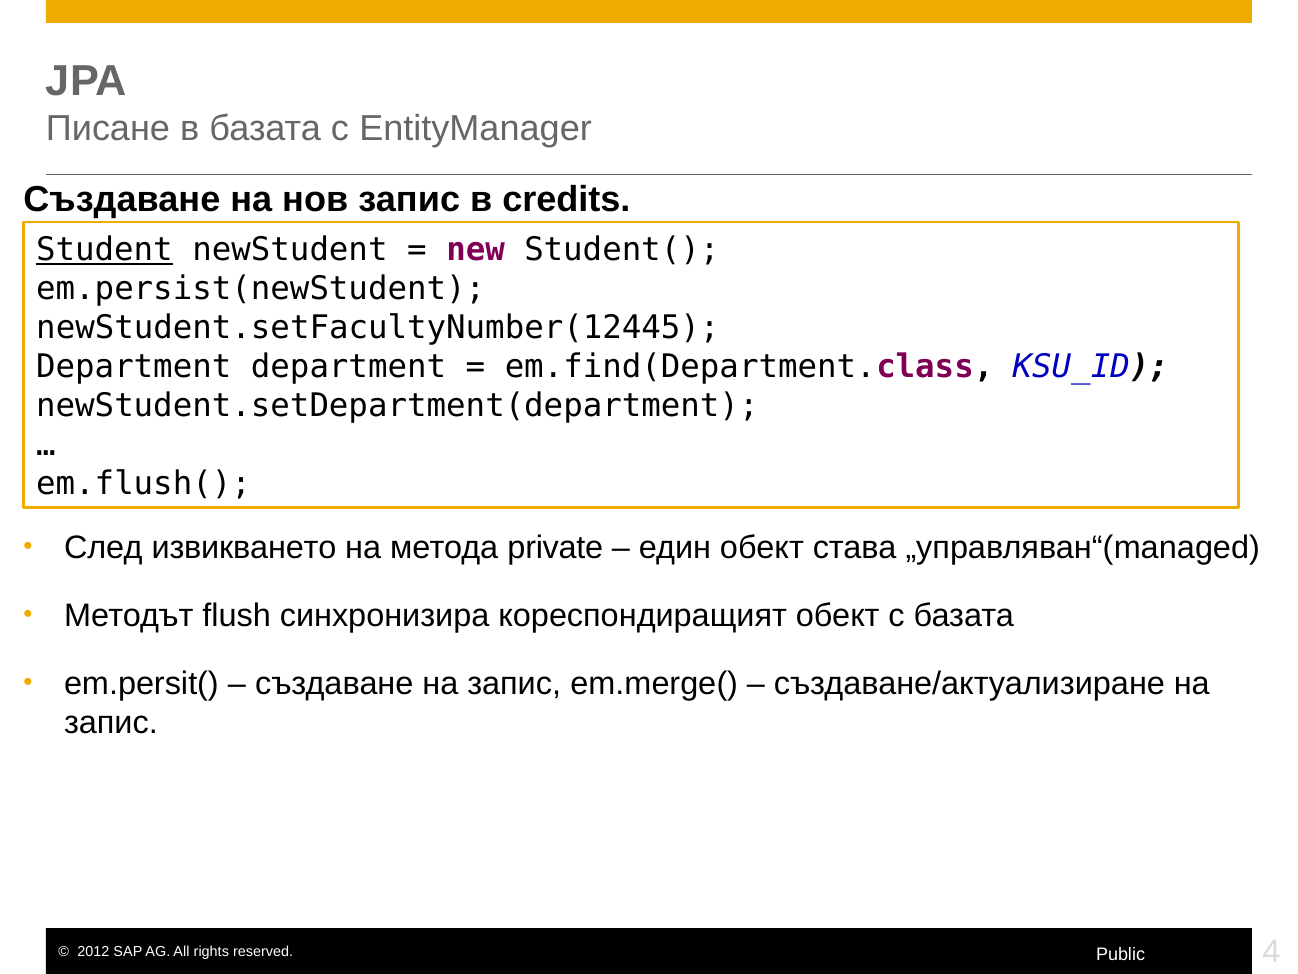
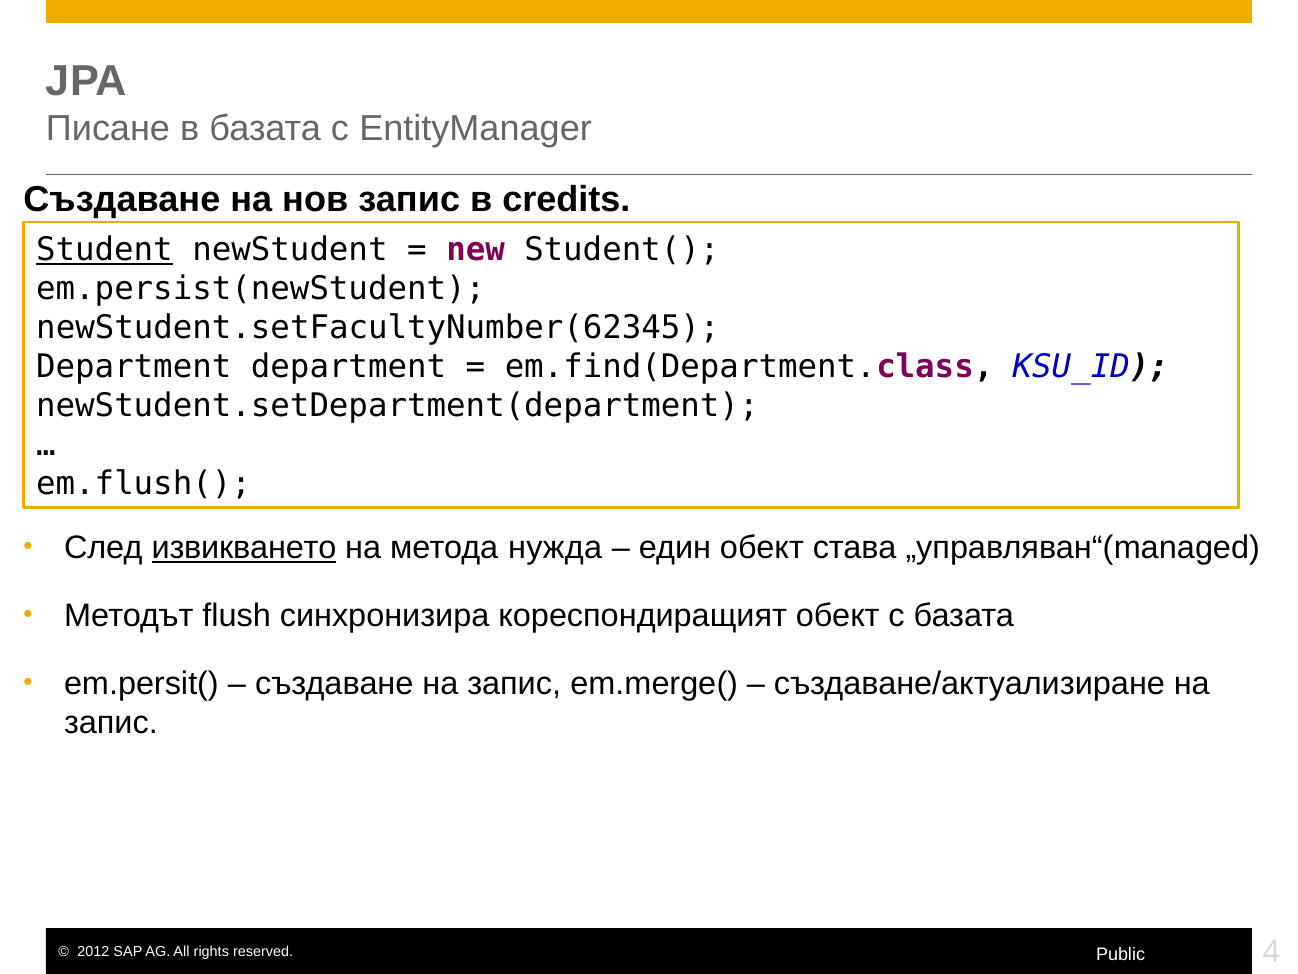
newStudent.setFacultyNumber(12445: newStudent.setFacultyNumber(12445 -> newStudent.setFacultyNumber(62345
извикването underline: none -> present
private: private -> нужда
